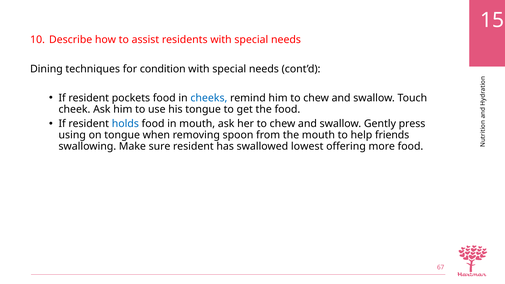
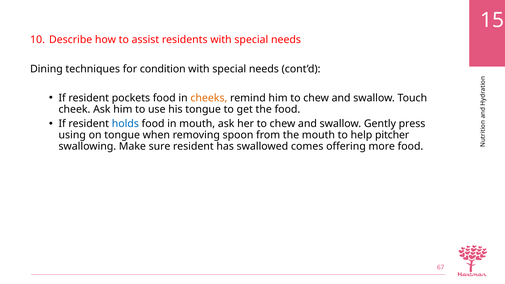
cheeks colour: blue -> orange
friends: friends -> pitcher
lowest: lowest -> comes
